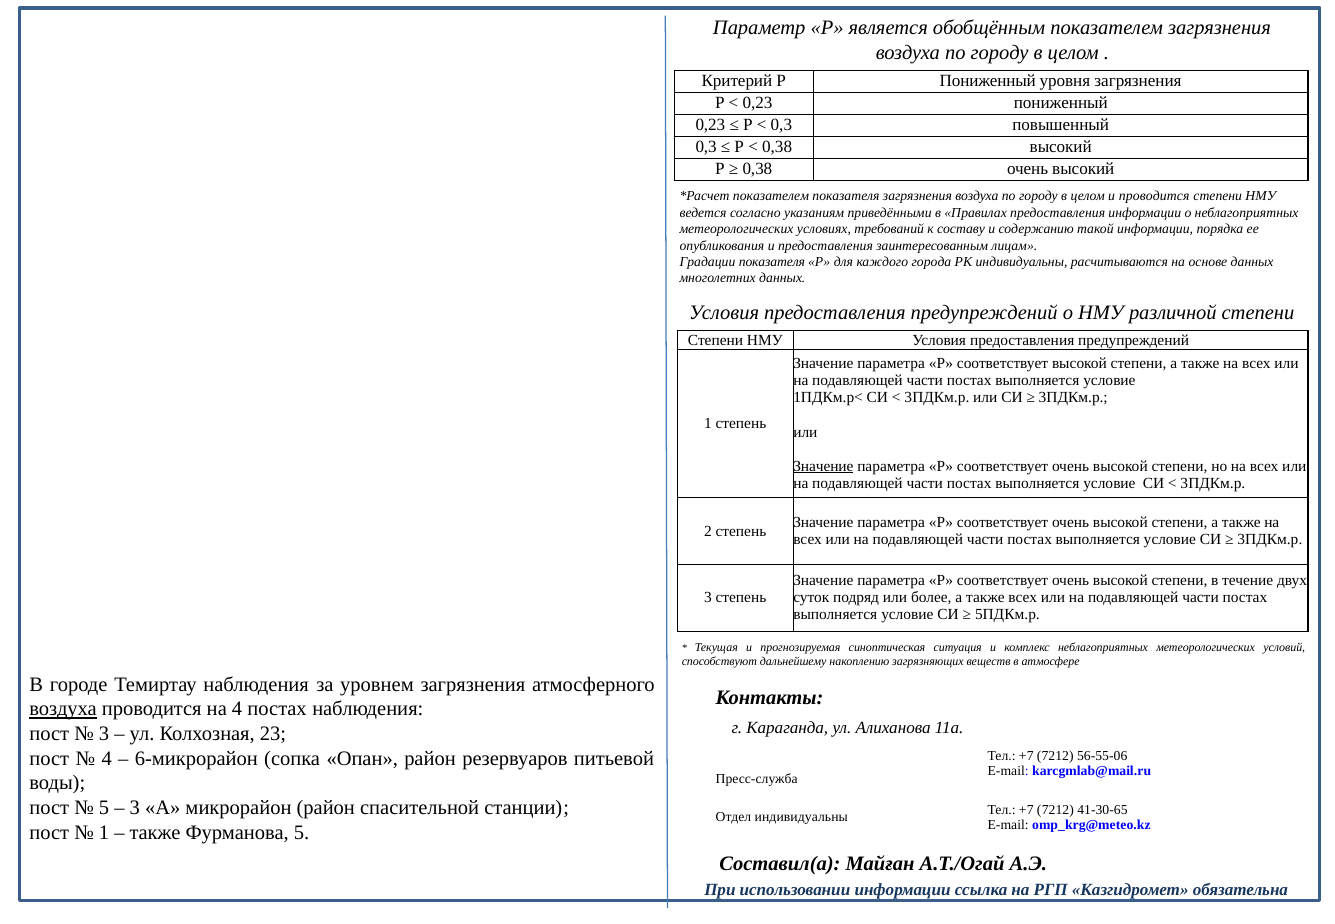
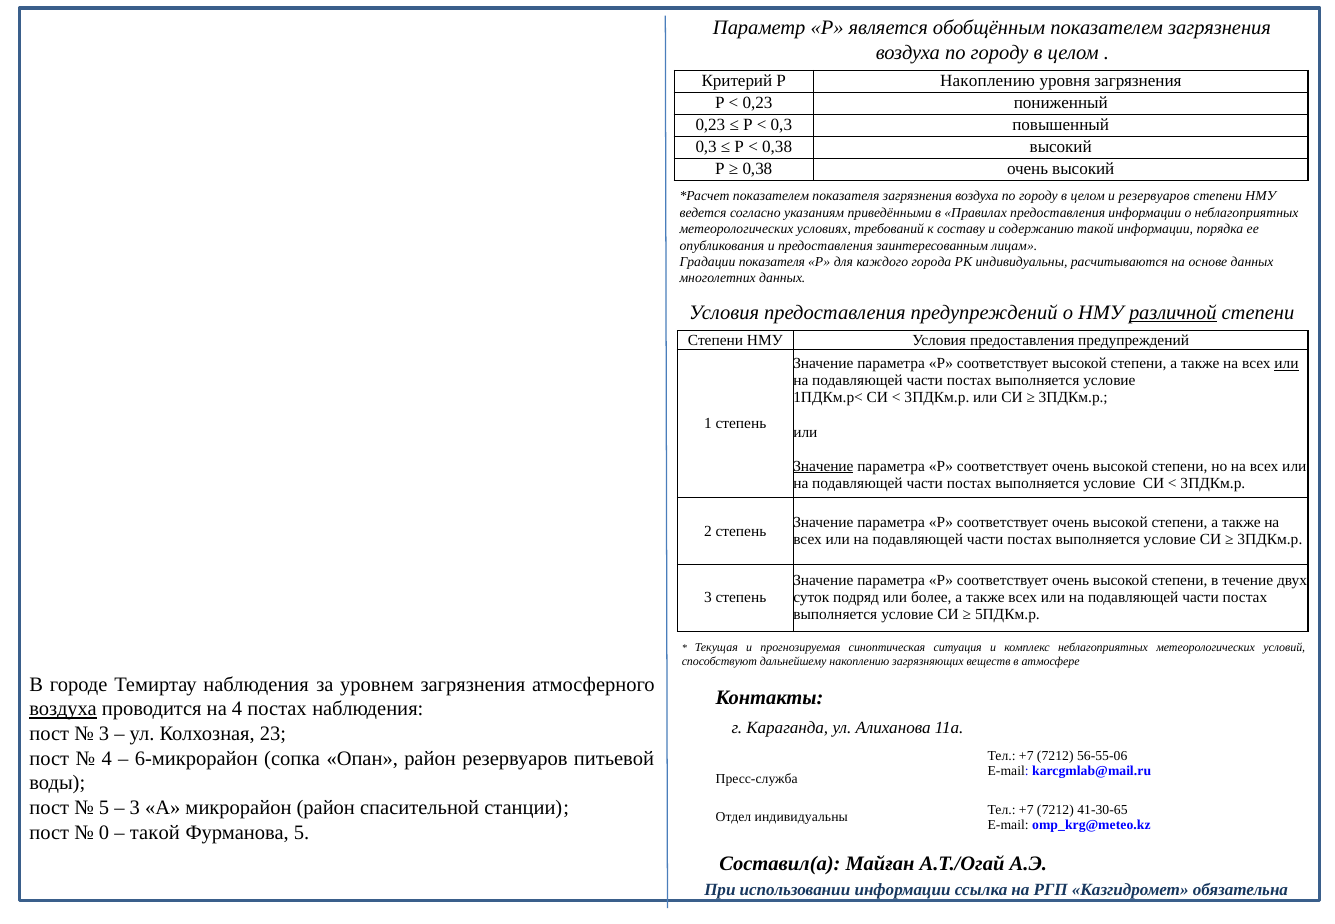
Р Пониженный: Пониженный -> Накоплению
и проводится: проводится -> резервуаров
различной underline: none -> present
или at (1286, 364) underline: none -> present
1 at (104, 833): 1 -> 0
также at (155, 833): также -> такой
